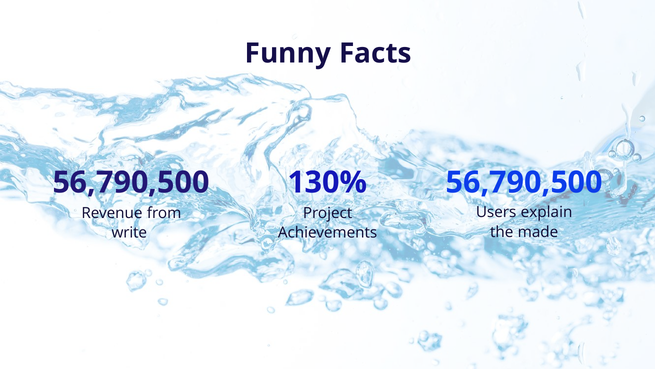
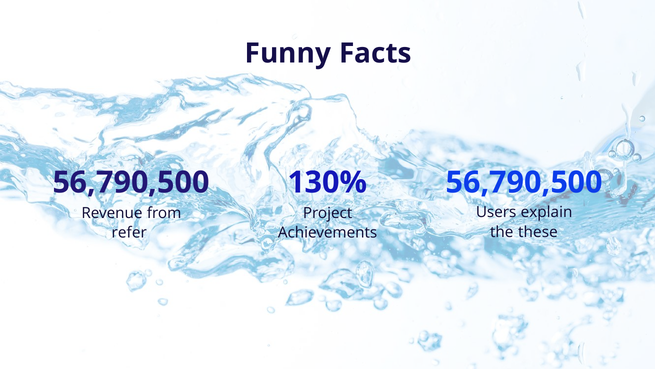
made: made -> these
write: write -> refer
